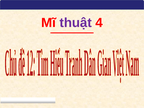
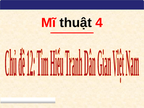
thuật colour: purple -> black
